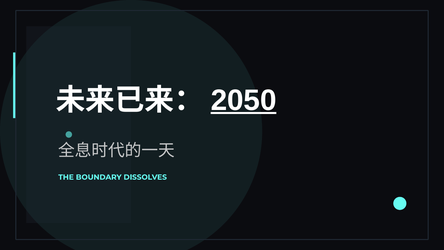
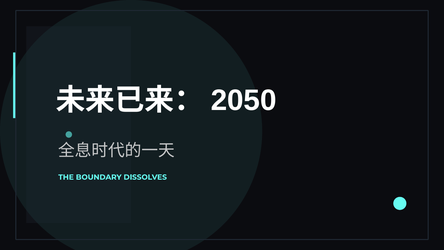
2050 underline: present -> none
